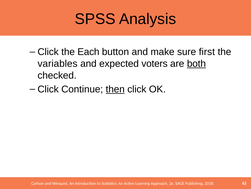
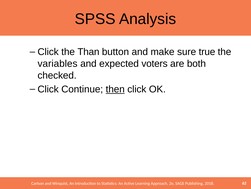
Each: Each -> Than
first: first -> true
both underline: present -> none
